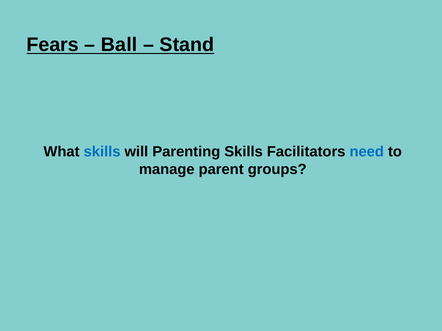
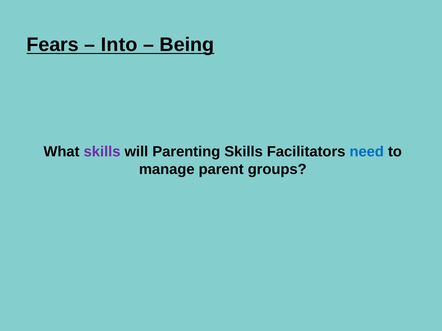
Ball: Ball -> Into
Stand: Stand -> Being
skills at (102, 152) colour: blue -> purple
